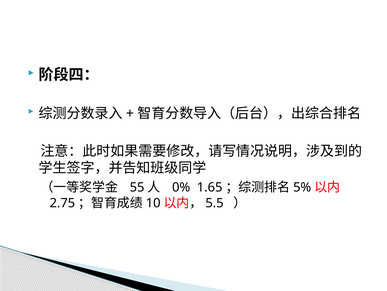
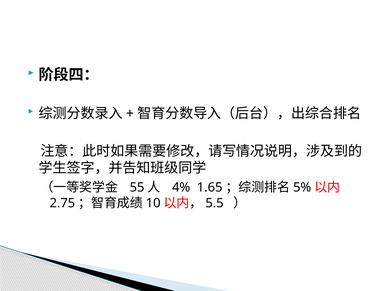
0%: 0% -> 4%
